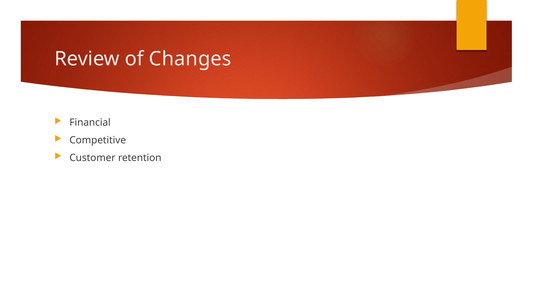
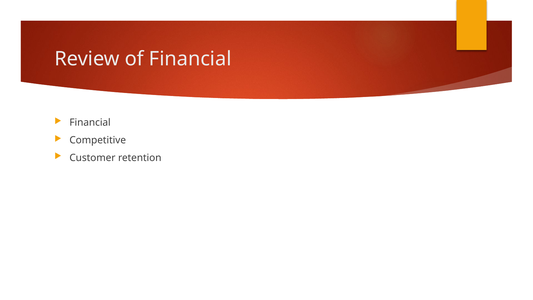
of Changes: Changes -> Financial
